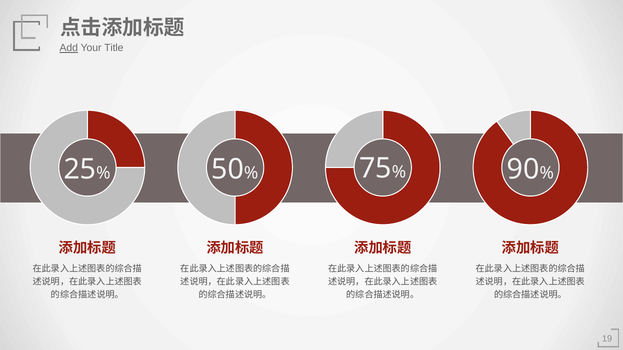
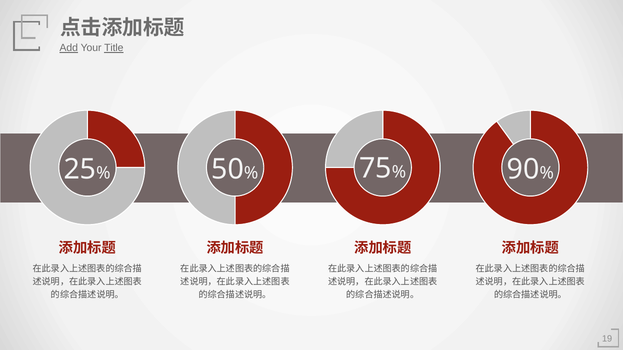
Title underline: none -> present
